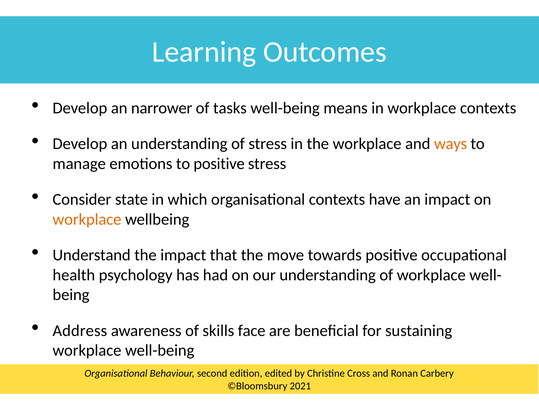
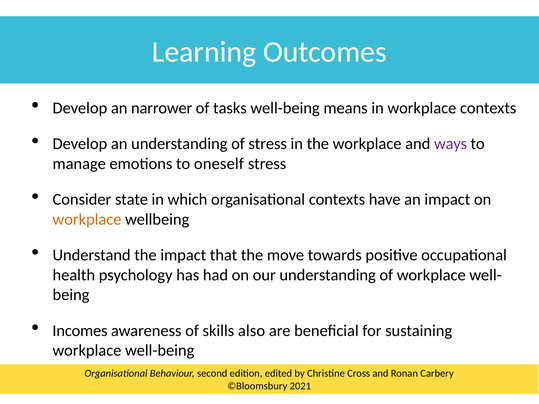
ways colour: orange -> purple
to positive: positive -> oneself
Address: Address -> Incomes
face: face -> also
